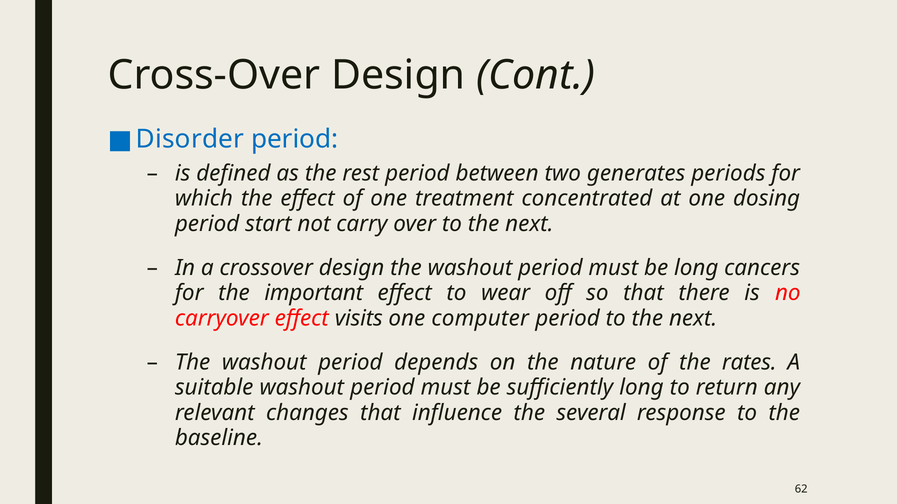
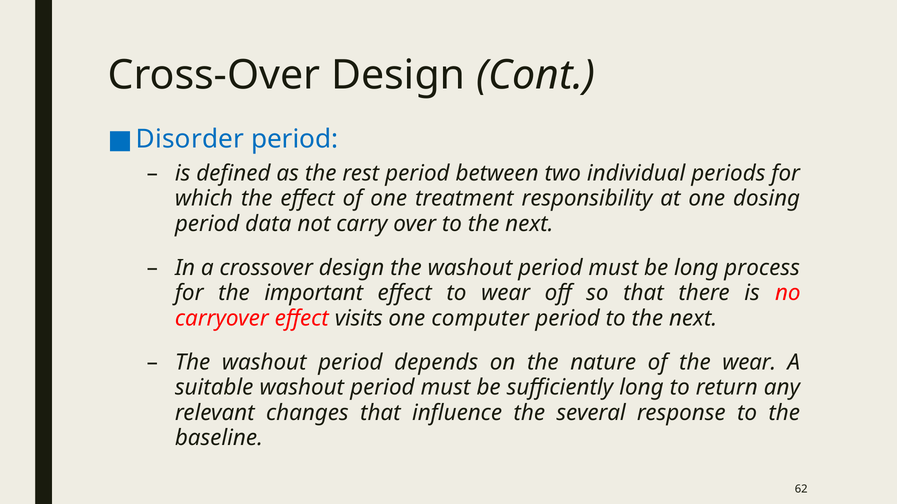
generates: generates -> individual
concentrated: concentrated -> responsibility
start: start -> data
cancers: cancers -> process
the rates: rates -> wear
